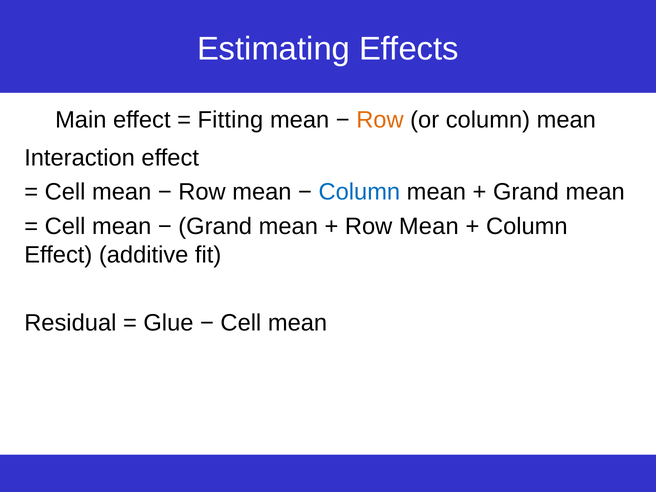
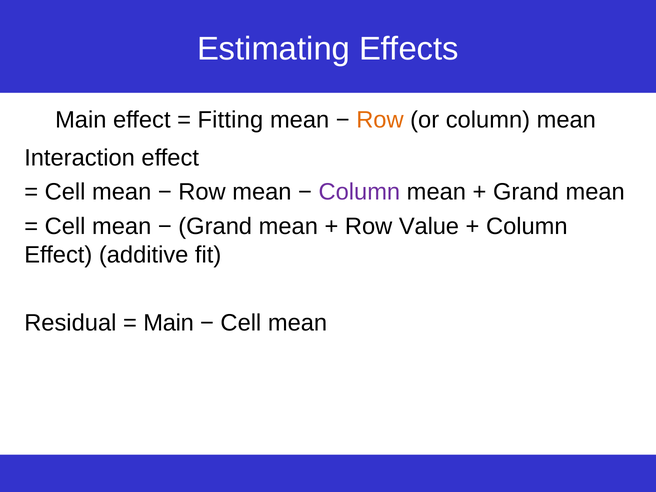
Column at (359, 192) colour: blue -> purple
Mean at (429, 226): Mean -> Value
Glue at (168, 323): Glue -> Main
